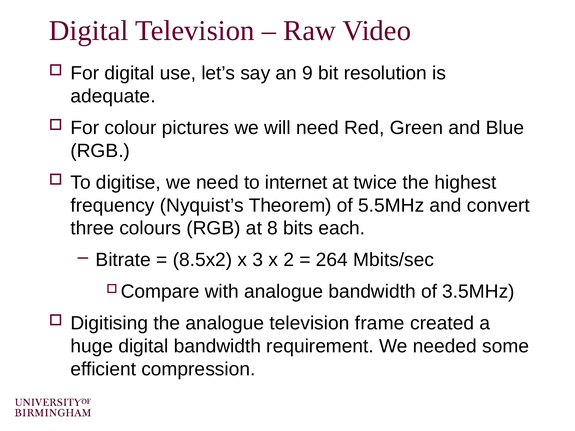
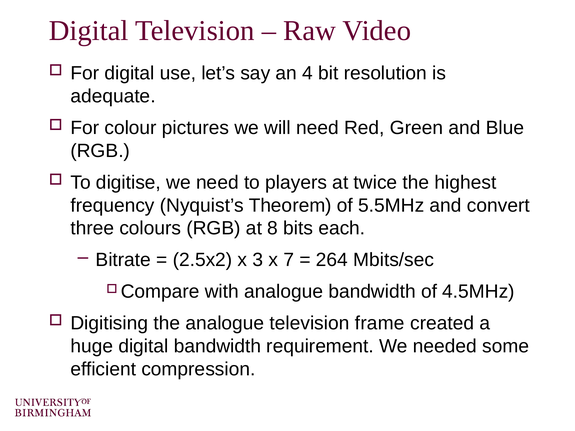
9: 9 -> 4
internet: internet -> players
8.5x2: 8.5x2 -> 2.5x2
2: 2 -> 7
3.5MHz: 3.5MHz -> 4.5MHz
